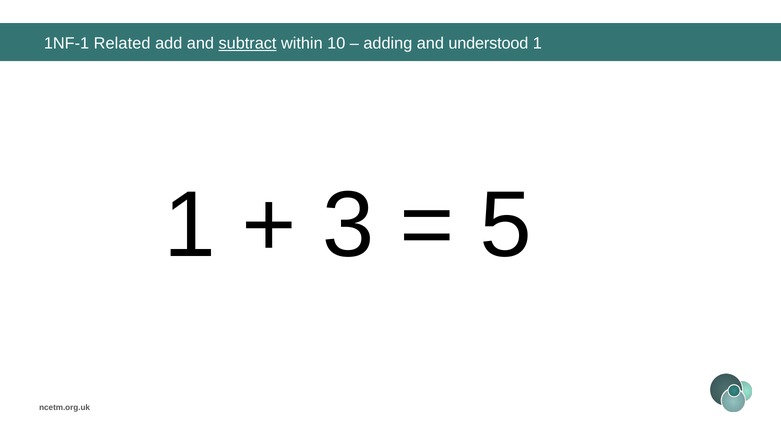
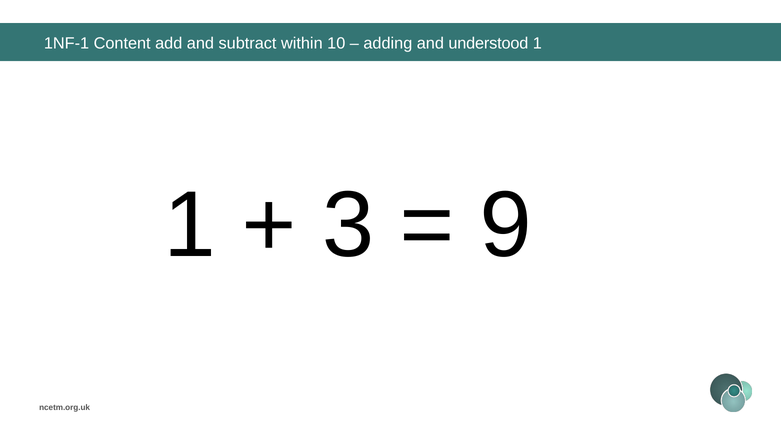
Related: Related -> Content
subtract underline: present -> none
5: 5 -> 9
